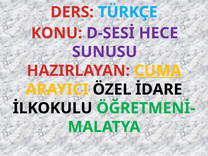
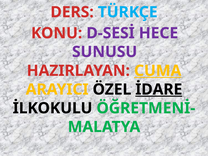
İDARE underline: none -> present
